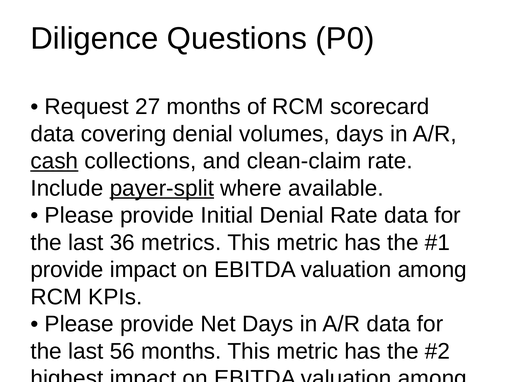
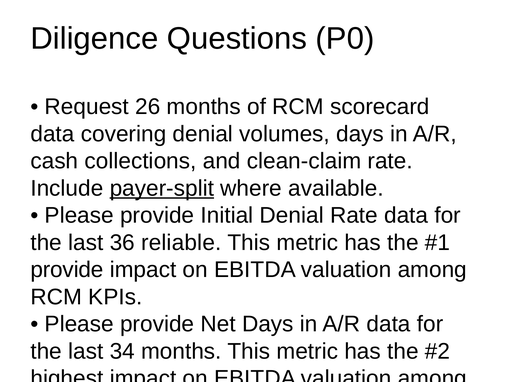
27: 27 -> 26
cash at (54, 161) underline: present -> none
metrics: metrics -> reliable
56: 56 -> 34
